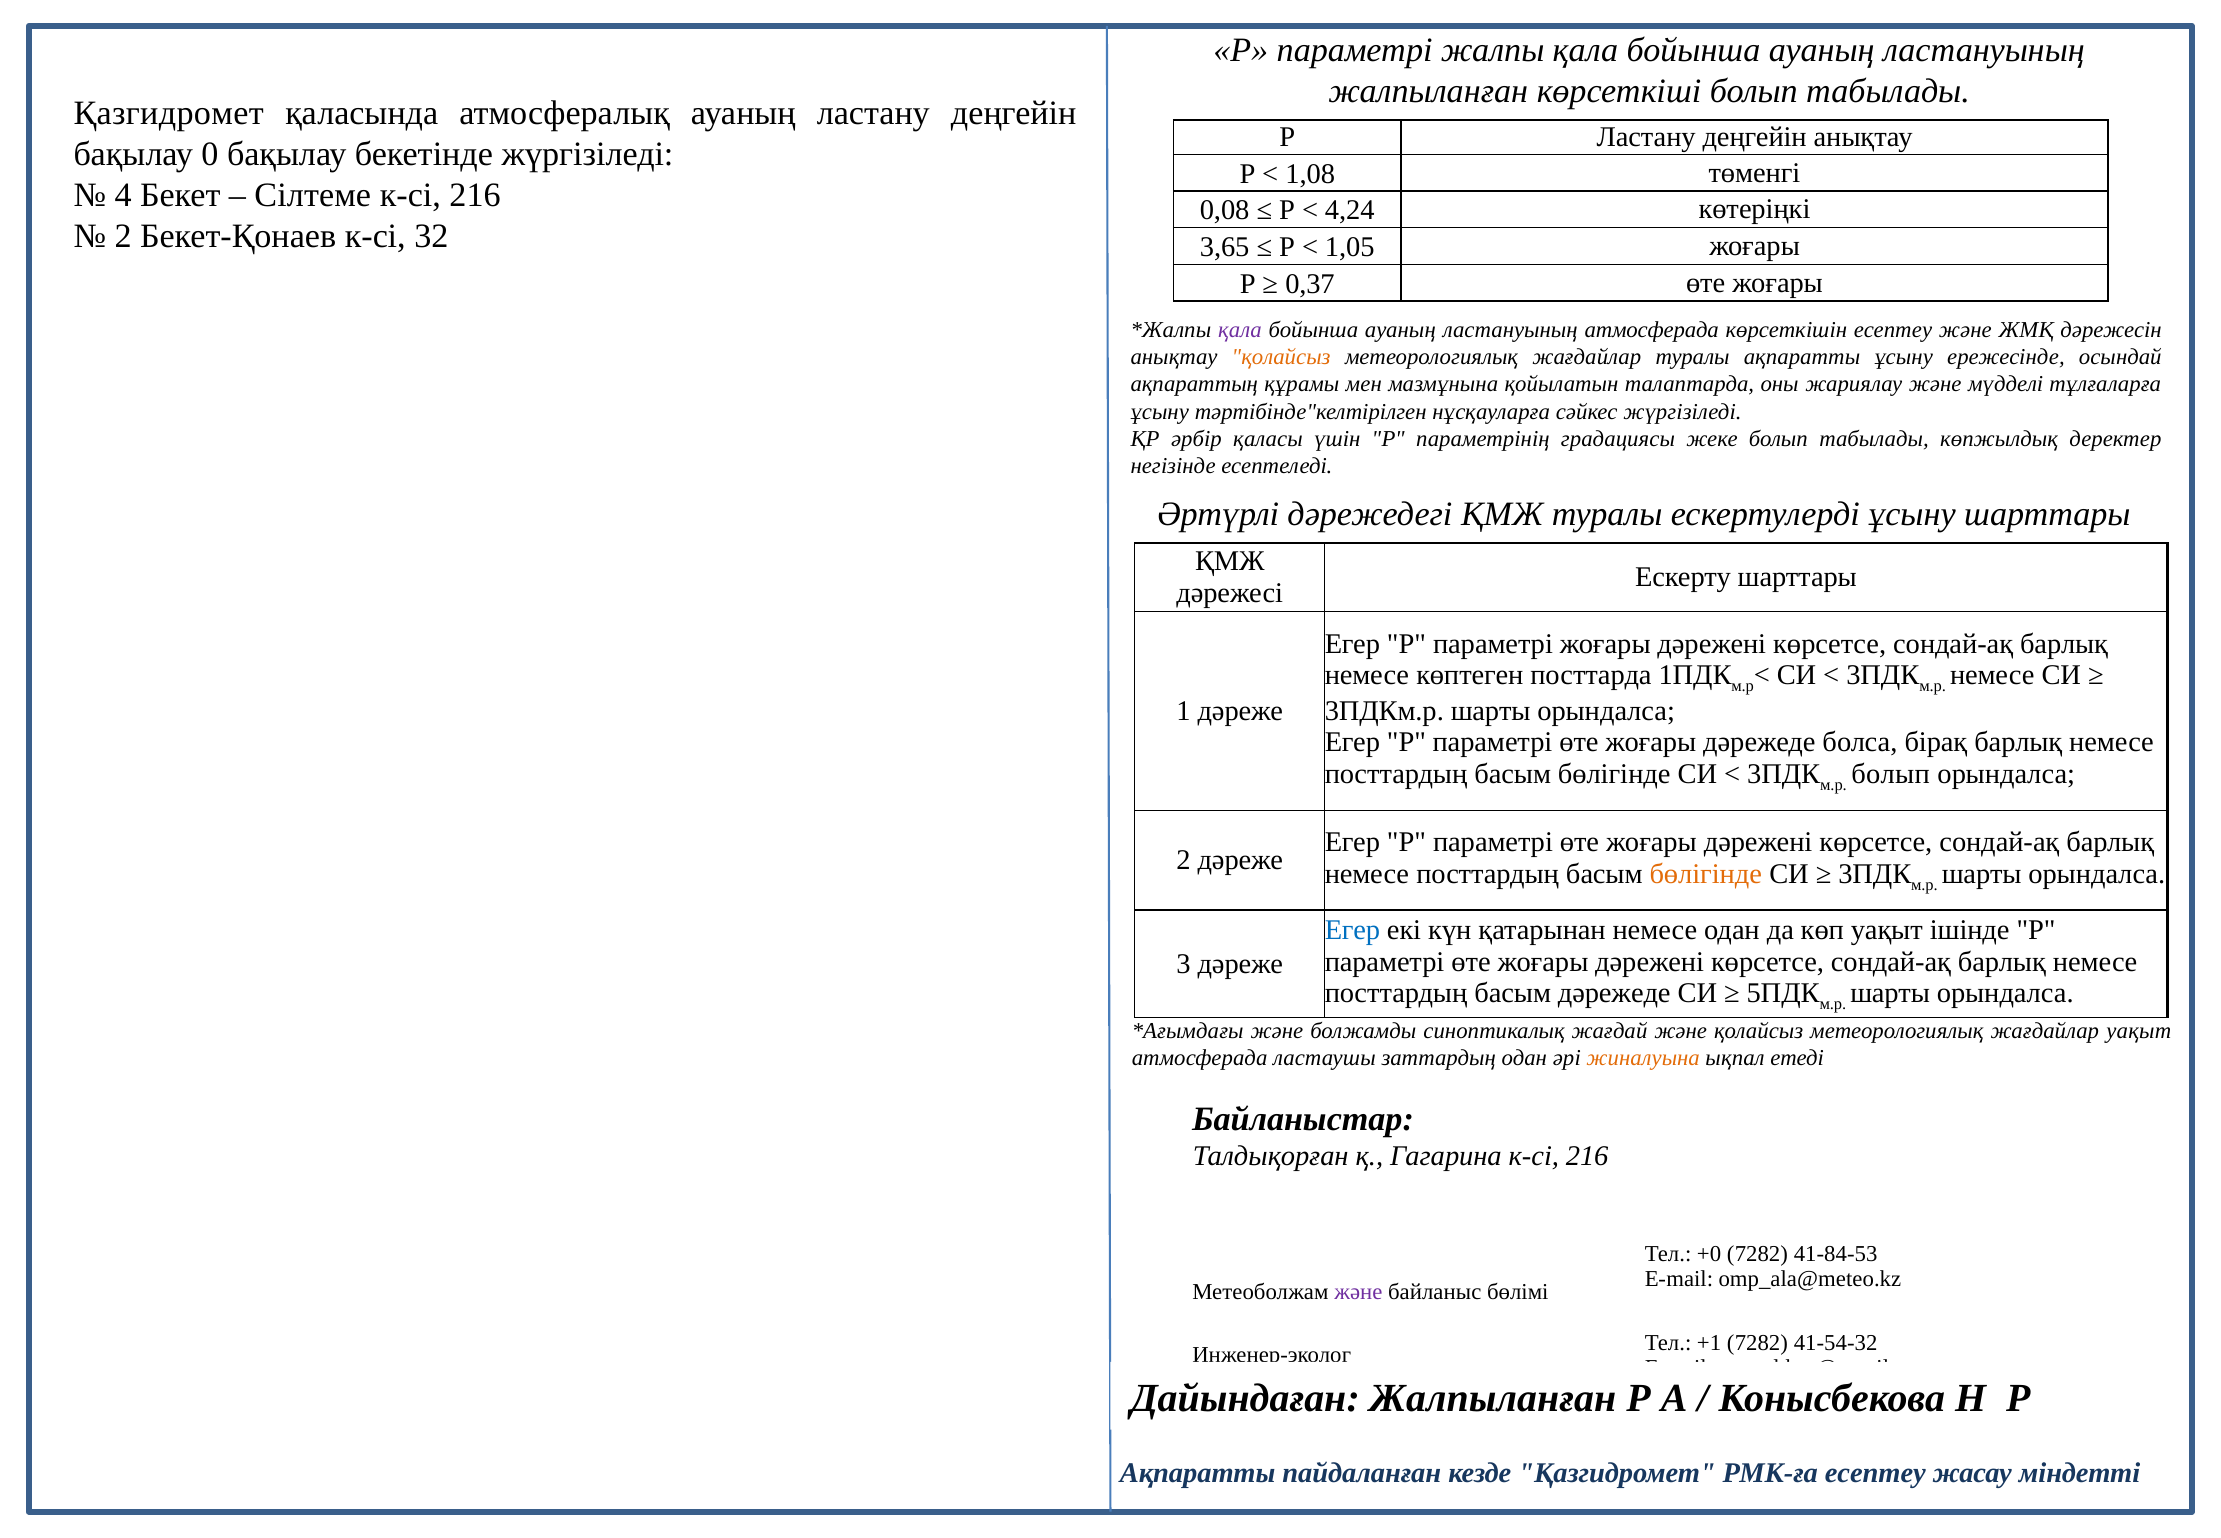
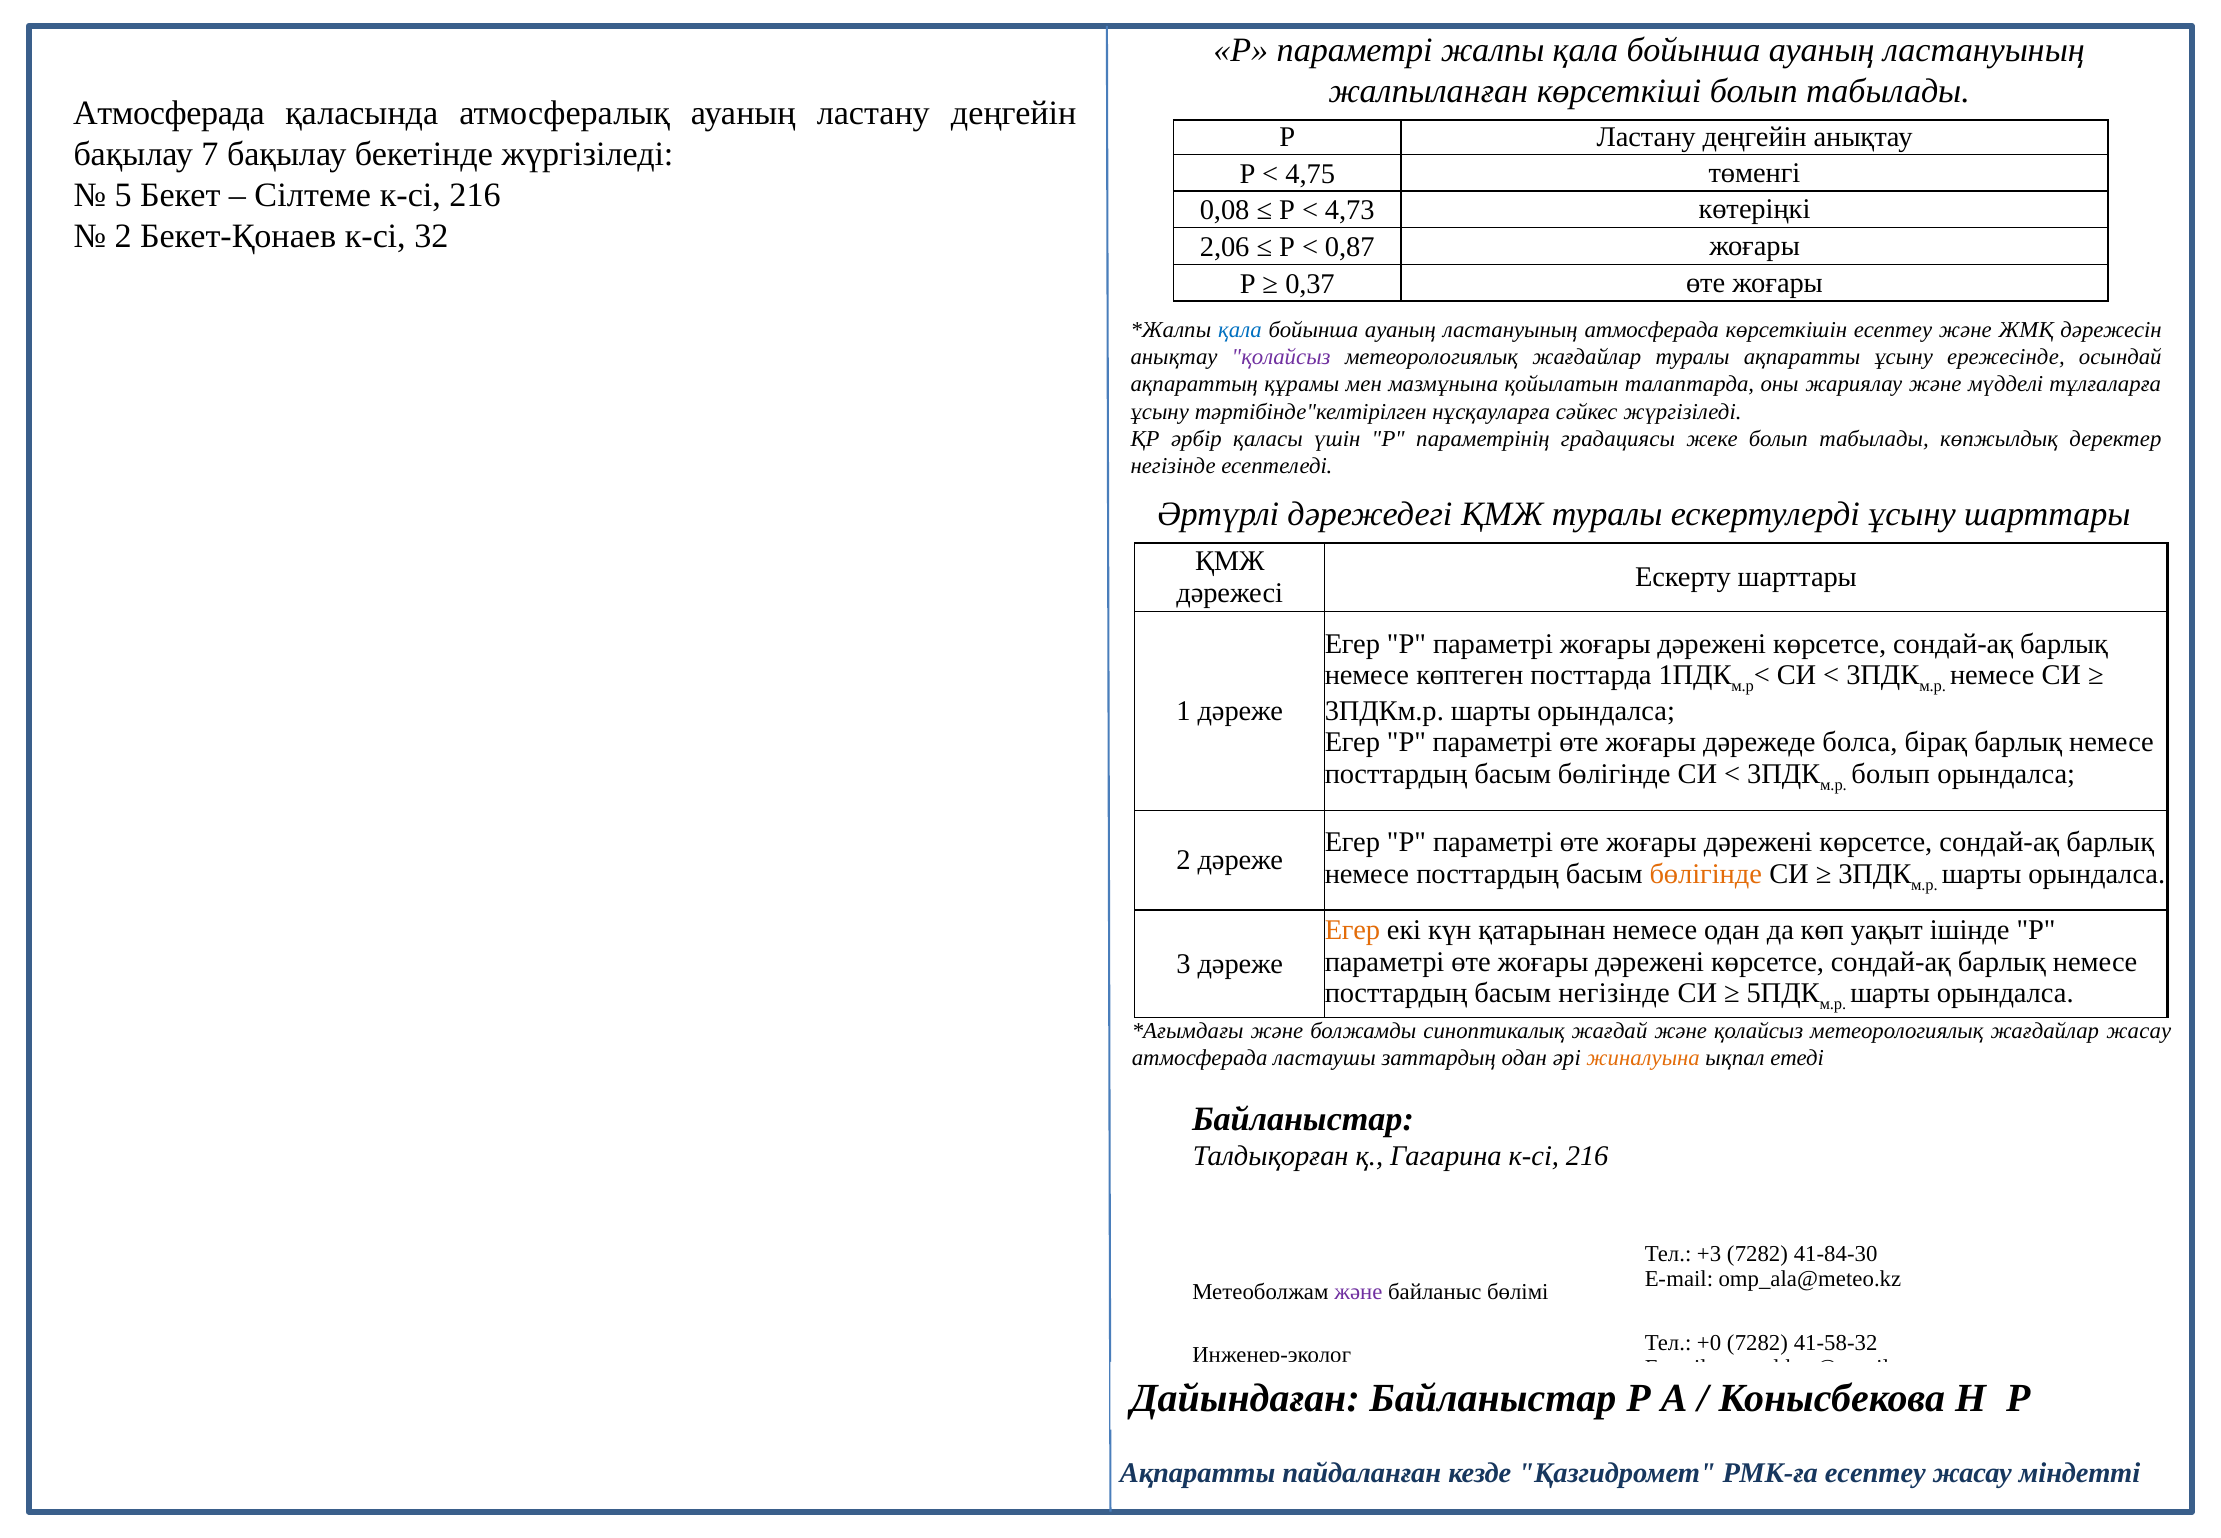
Қазгидромет at (169, 113): Қазгидромет -> Атмосферада
0: 0 -> 7
1,08: 1,08 -> 4,75
4: 4 -> 5
4,24: 4,24 -> 4,73
3,65: 3,65 -> 2,06
1,05: 1,05 -> 0,87
қала at (1240, 330) colour: purple -> blue
қолайсыз at (1281, 357) colour: orange -> purple
Егер at (1352, 930) colour: blue -> orange
басым дәрежеде: дәрежеде -> негізінде
жағдайлар уақыт: уақыт -> жасау
+0: +0 -> +3
41-84-53: 41-84-53 -> 41-84-30
+1: +1 -> +0
41-54-32: 41-54-32 -> 41-58-32
Дайындаған Жалпыланған: Жалпыланған -> Байланыстар
